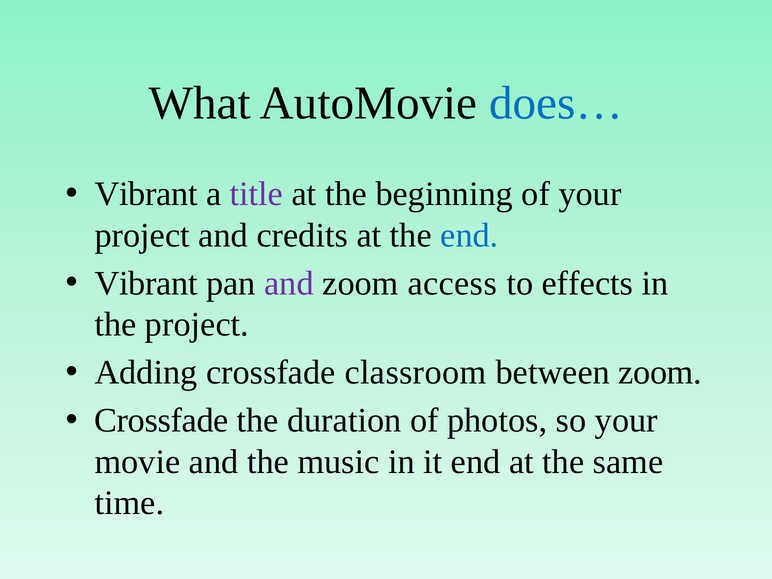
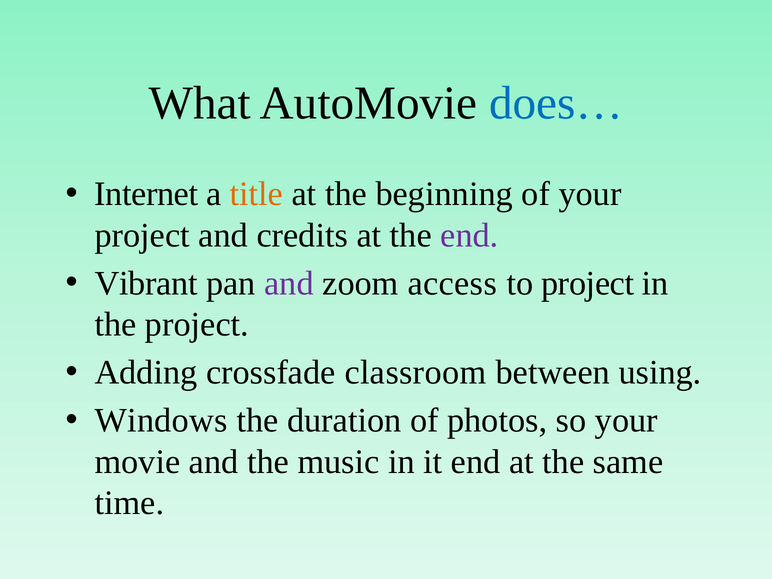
Vibrant at (146, 194): Vibrant -> Internet
title colour: purple -> orange
end at (470, 235) colour: blue -> purple
to effects: effects -> project
between zoom: zoom -> using
Crossfade at (161, 421): Crossfade -> Windows
